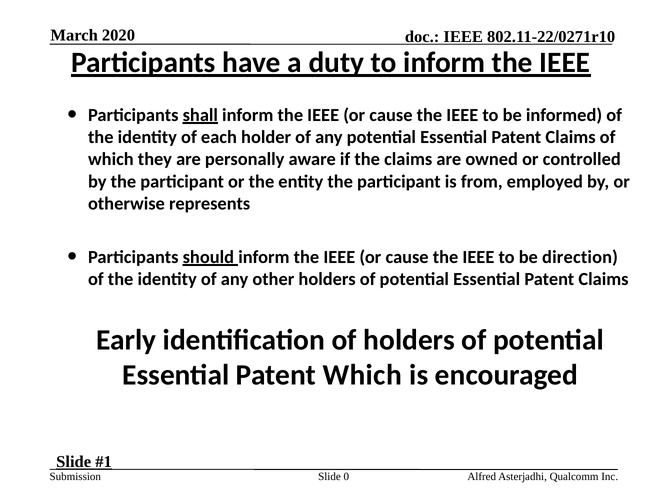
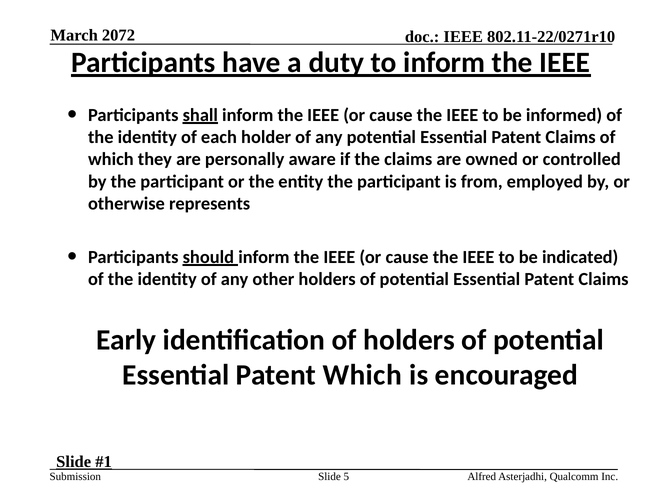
2020: 2020 -> 2072
direction: direction -> indicated
0: 0 -> 5
